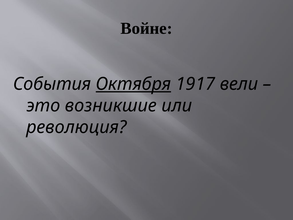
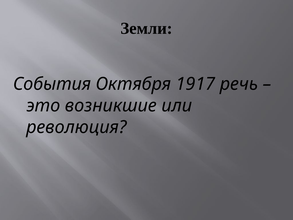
Войне: Войне -> Земли
Октября underline: present -> none
вели: вели -> речь
